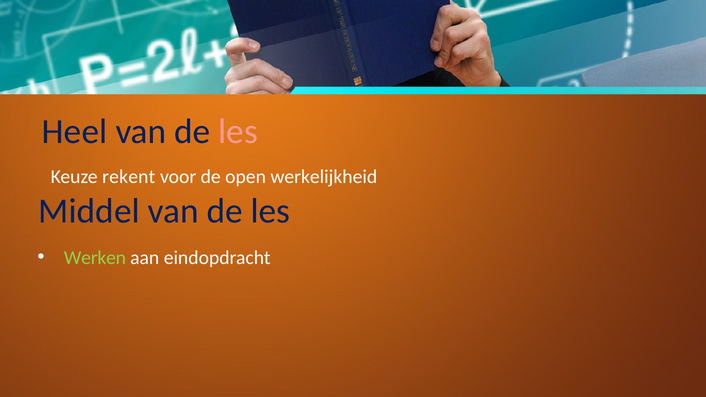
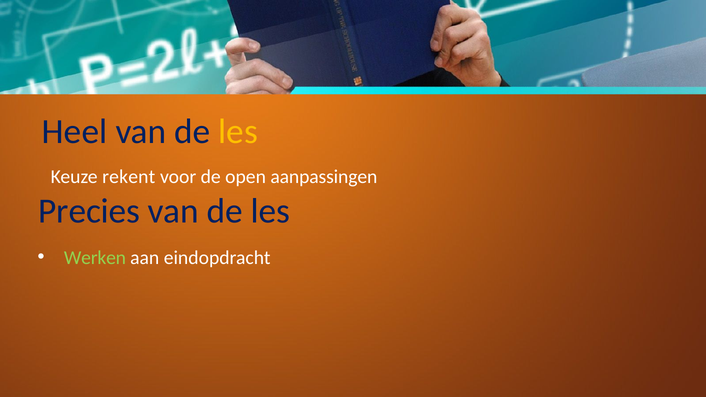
les at (238, 132) colour: pink -> yellow
werkelijkheid: werkelijkheid -> aanpassingen
Middel: Middel -> Precies
